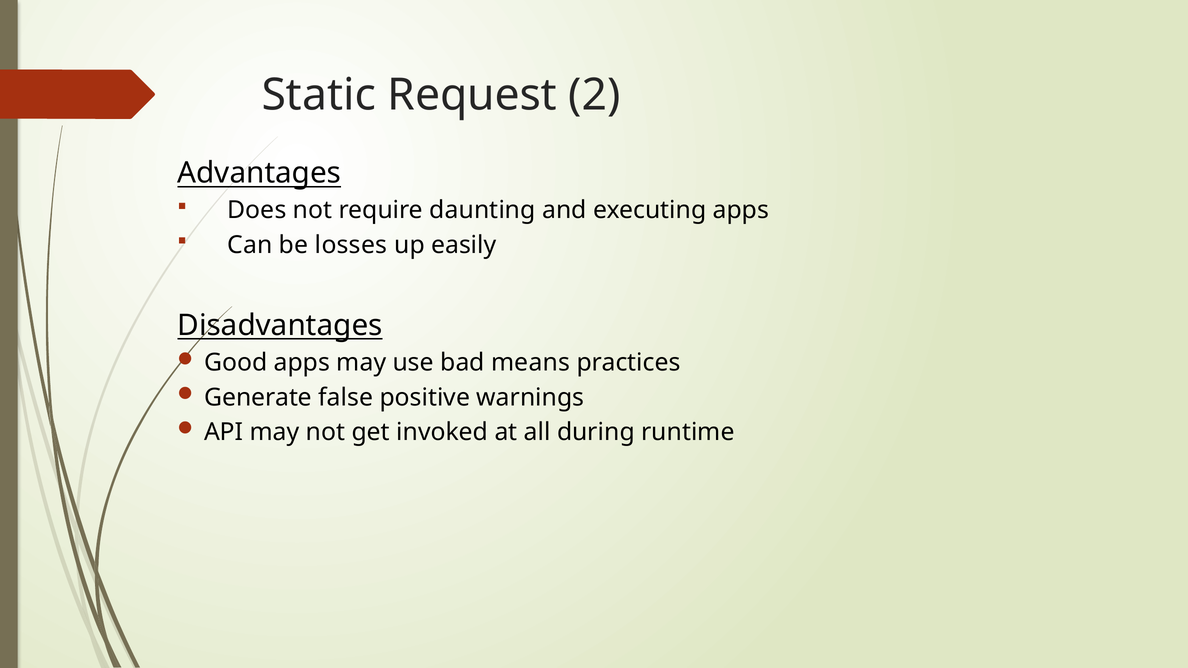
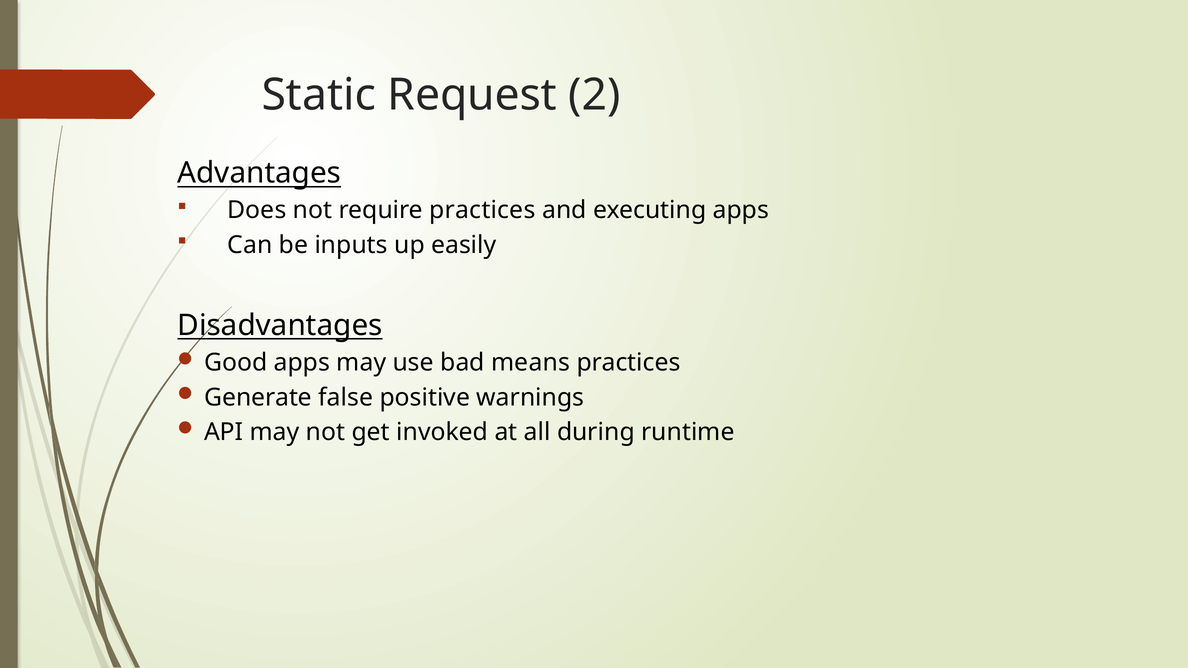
require daunting: daunting -> practices
losses: losses -> inputs
